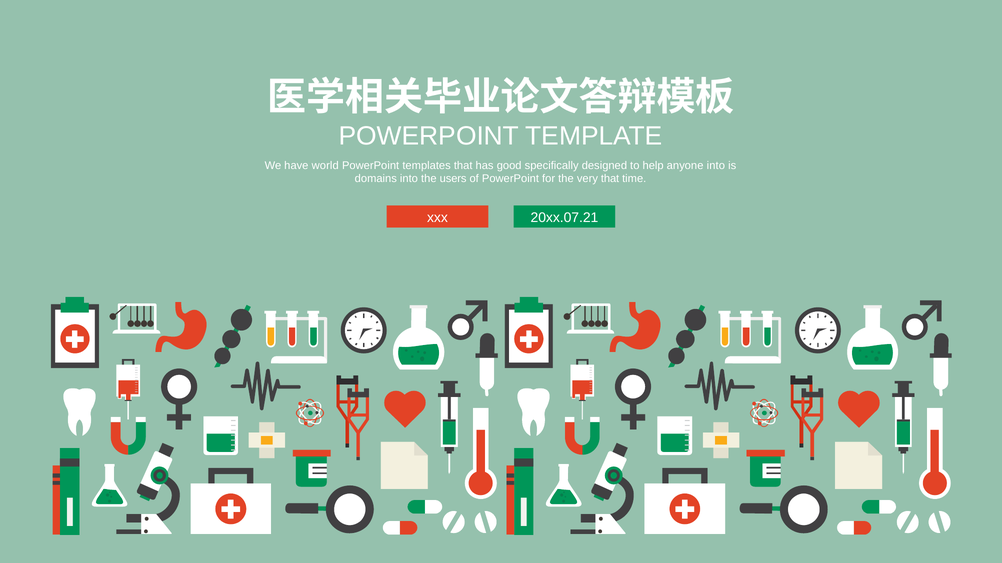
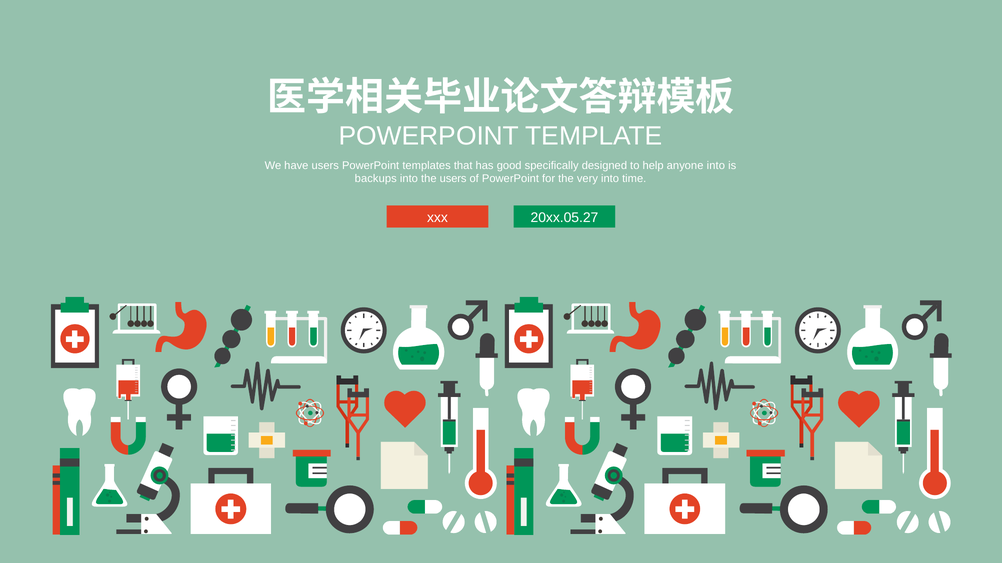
have world: world -> users
domains: domains -> backups
very that: that -> into
20xx.07.21: 20xx.07.21 -> 20xx.05.27
